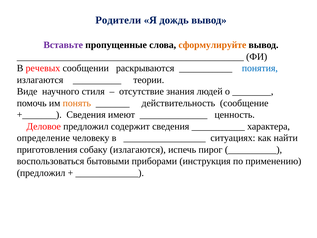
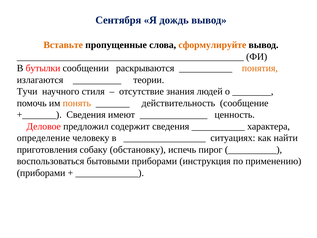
Родители: Родители -> Сентября
Вставьте colour: purple -> orange
речевых: речевых -> бутылки
понятия colour: blue -> orange
Виде: Виде -> Тучи
собаку излагаются: излагаются -> обстановку
предложил at (41, 173): предложил -> приборами
